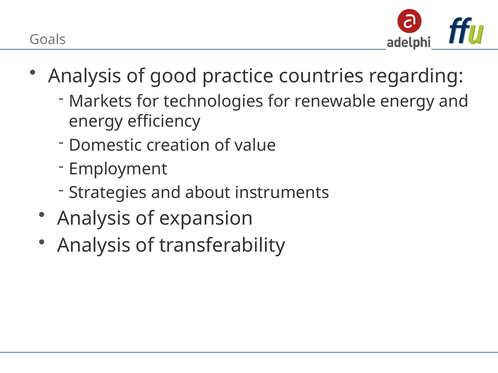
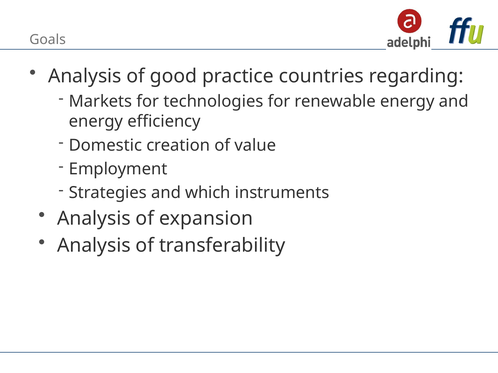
about: about -> which
